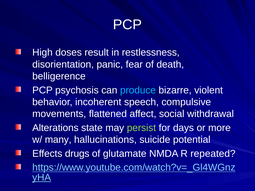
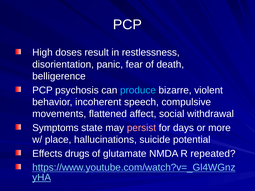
Alterations: Alterations -> Symptoms
persist colour: light green -> pink
many: many -> place
